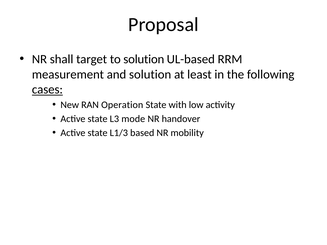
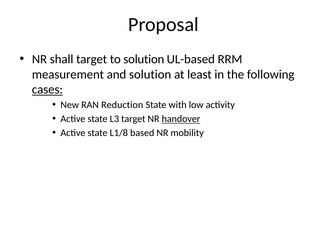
Operation: Operation -> Reduction
L3 mode: mode -> target
handover underline: none -> present
L1/3: L1/3 -> L1/8
